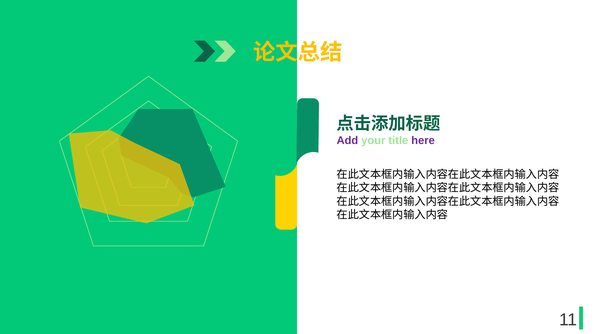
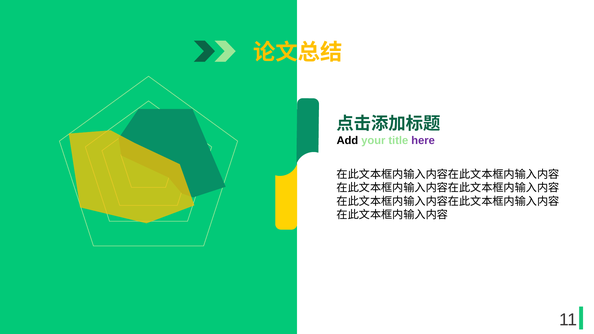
Add colour: purple -> black
